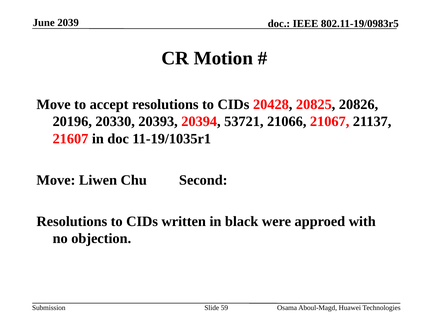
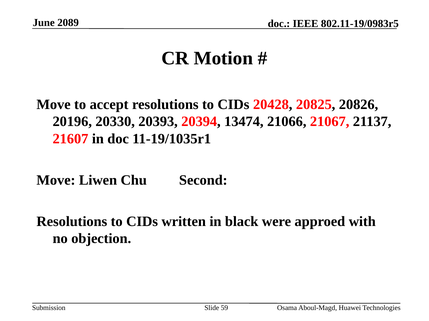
2039: 2039 -> 2089
53721: 53721 -> 13474
